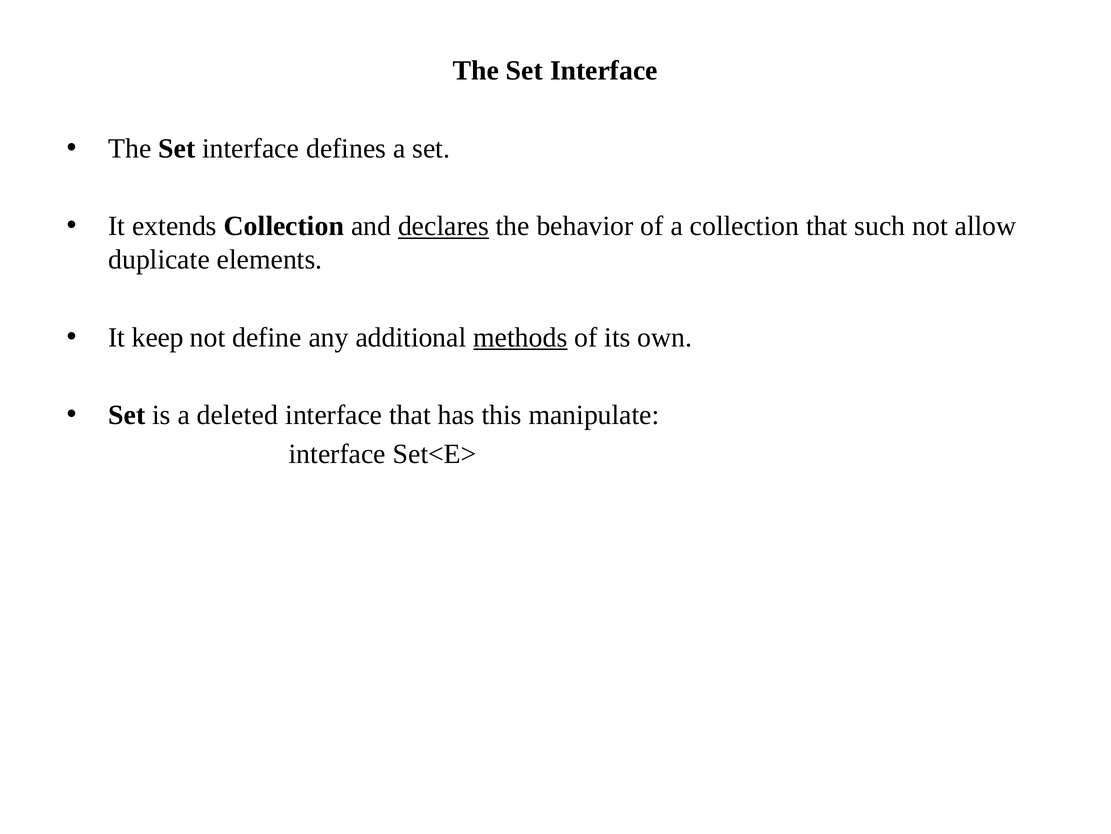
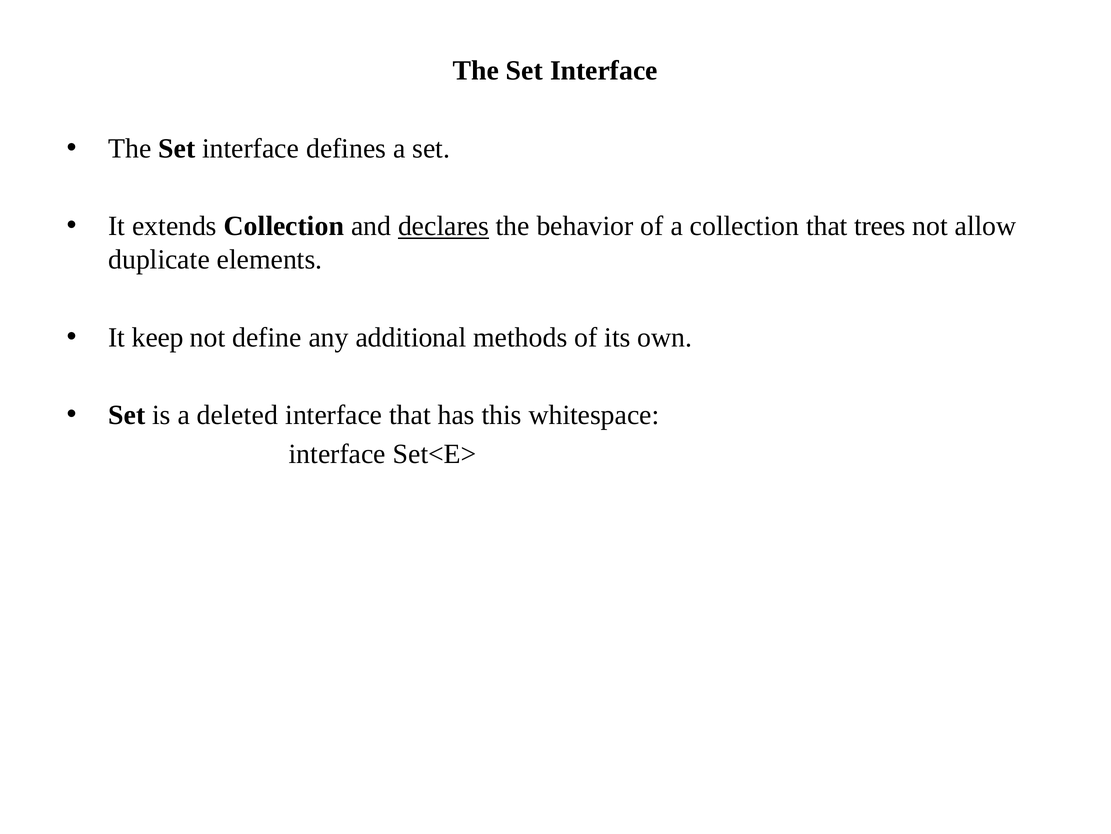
such: such -> trees
methods underline: present -> none
manipulate: manipulate -> whitespace
